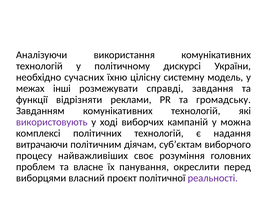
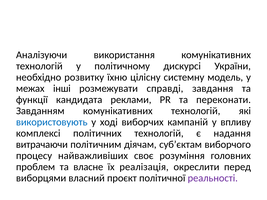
сучасних: сучасних -> розвитку
відрізняти: відрізняти -> кандидата
громадську: громадську -> переконати
використовують colour: purple -> blue
можна: можна -> впливу
панування: панування -> реалізація
